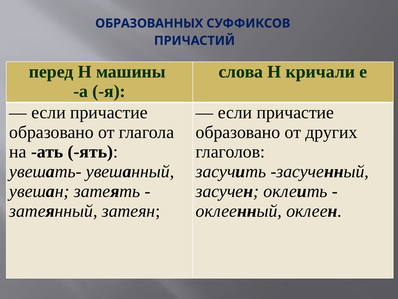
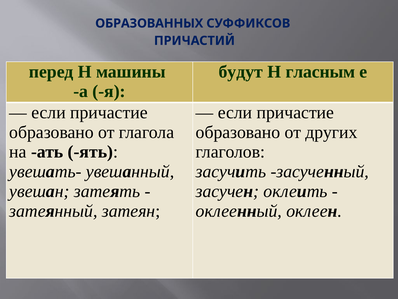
слова: слова -> будут
кричали: кричали -> гласным
